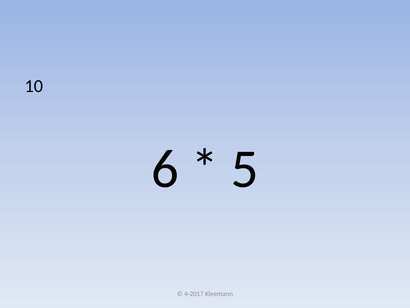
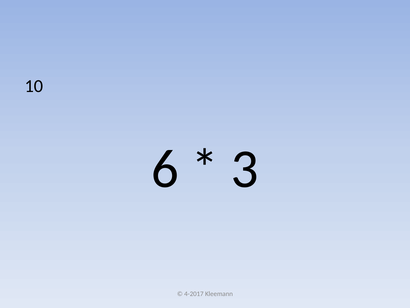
5: 5 -> 3
